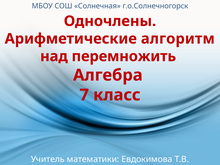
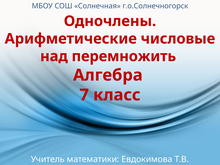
алгоритм: алгоритм -> числовые
